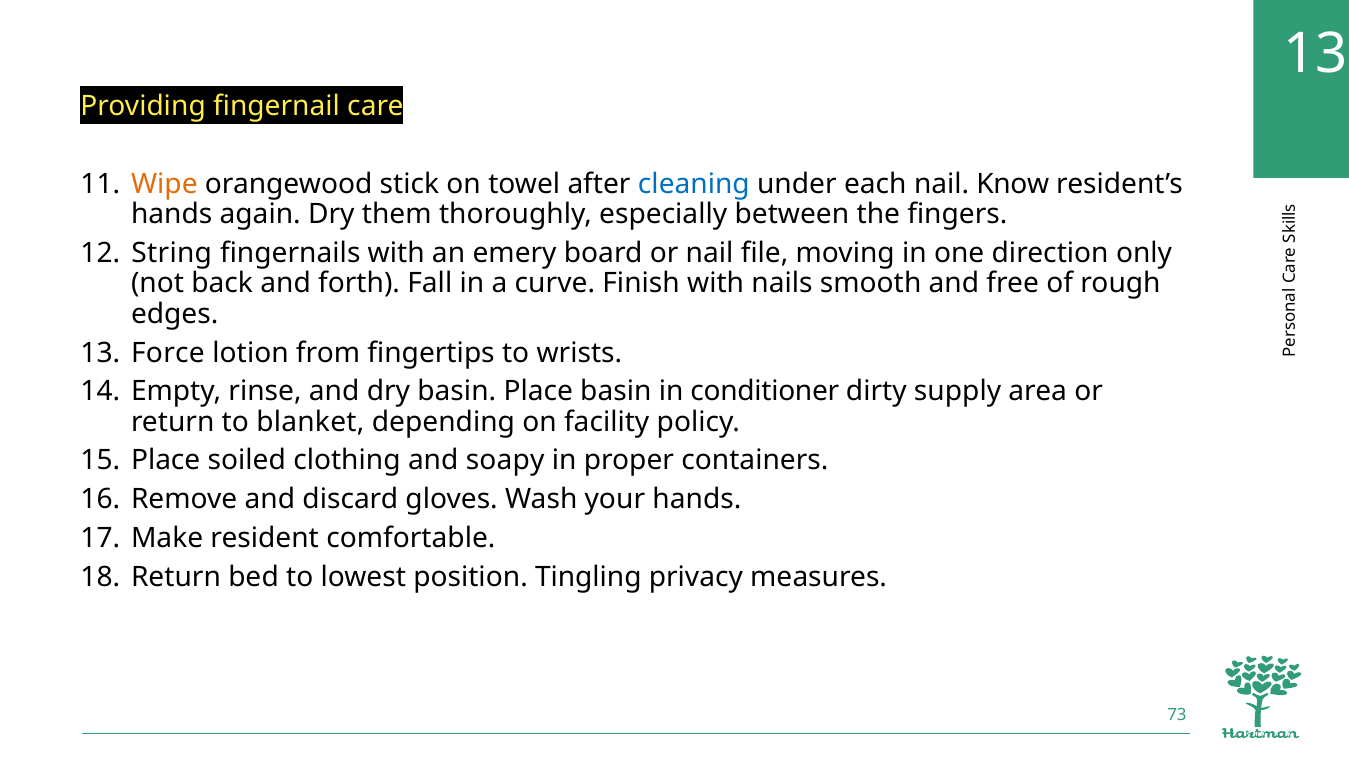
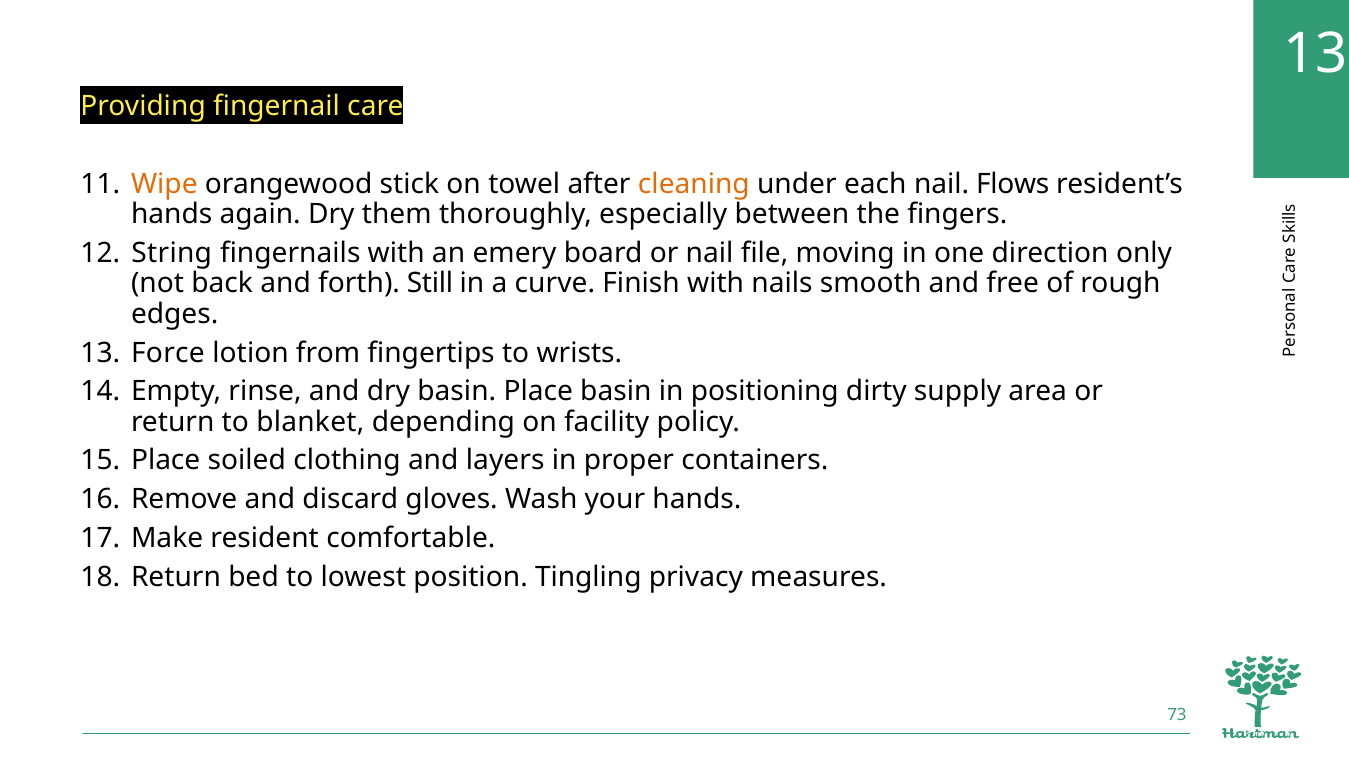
cleaning colour: blue -> orange
Know: Know -> Flows
Fall: Fall -> Still
conditioner: conditioner -> positioning
soapy: soapy -> layers
